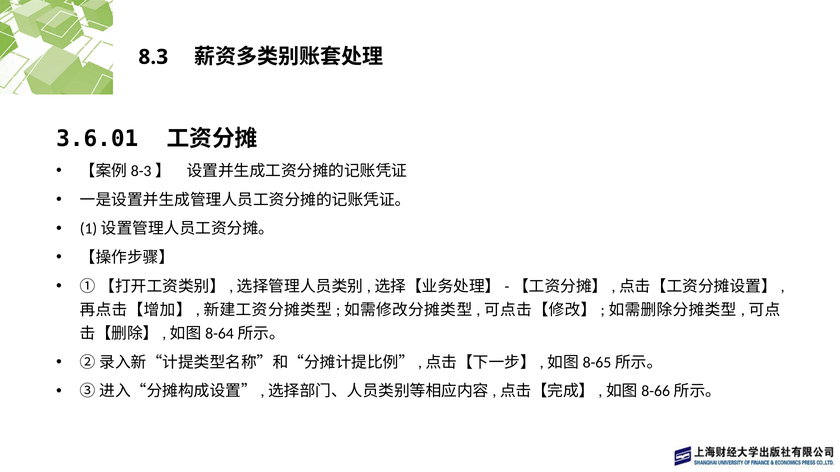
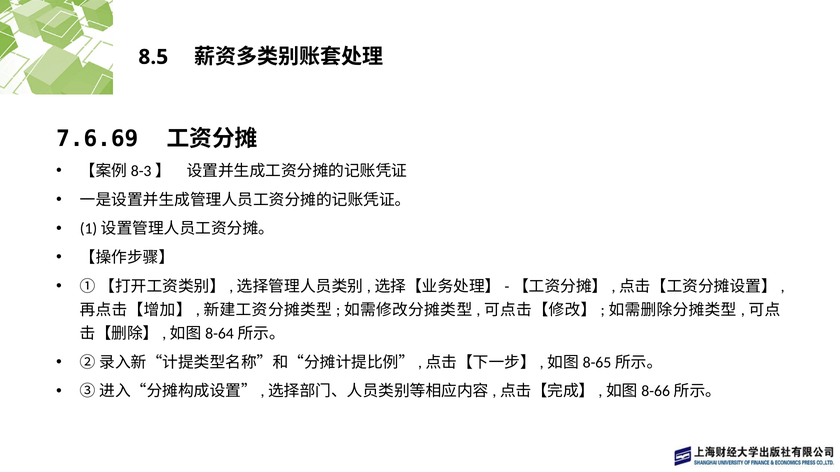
8.3: 8.3 -> 8.5
3.6.01: 3.6.01 -> 7.6.69
